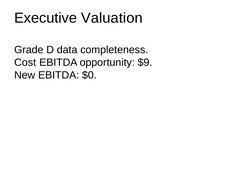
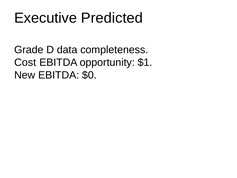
Valuation: Valuation -> Predicted
$9: $9 -> $1
